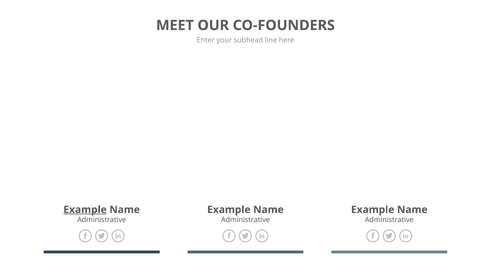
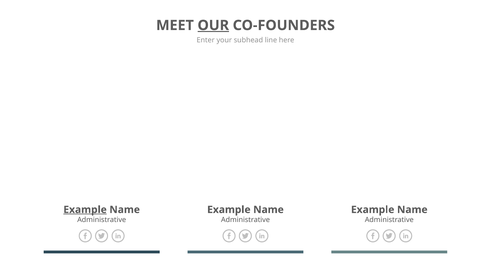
OUR underline: none -> present
